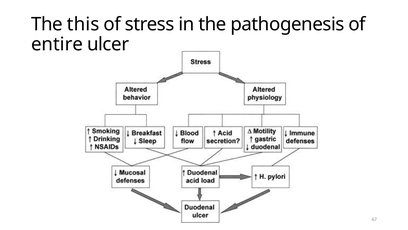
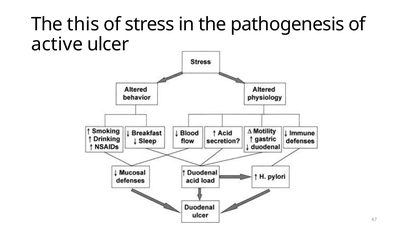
entire: entire -> active
